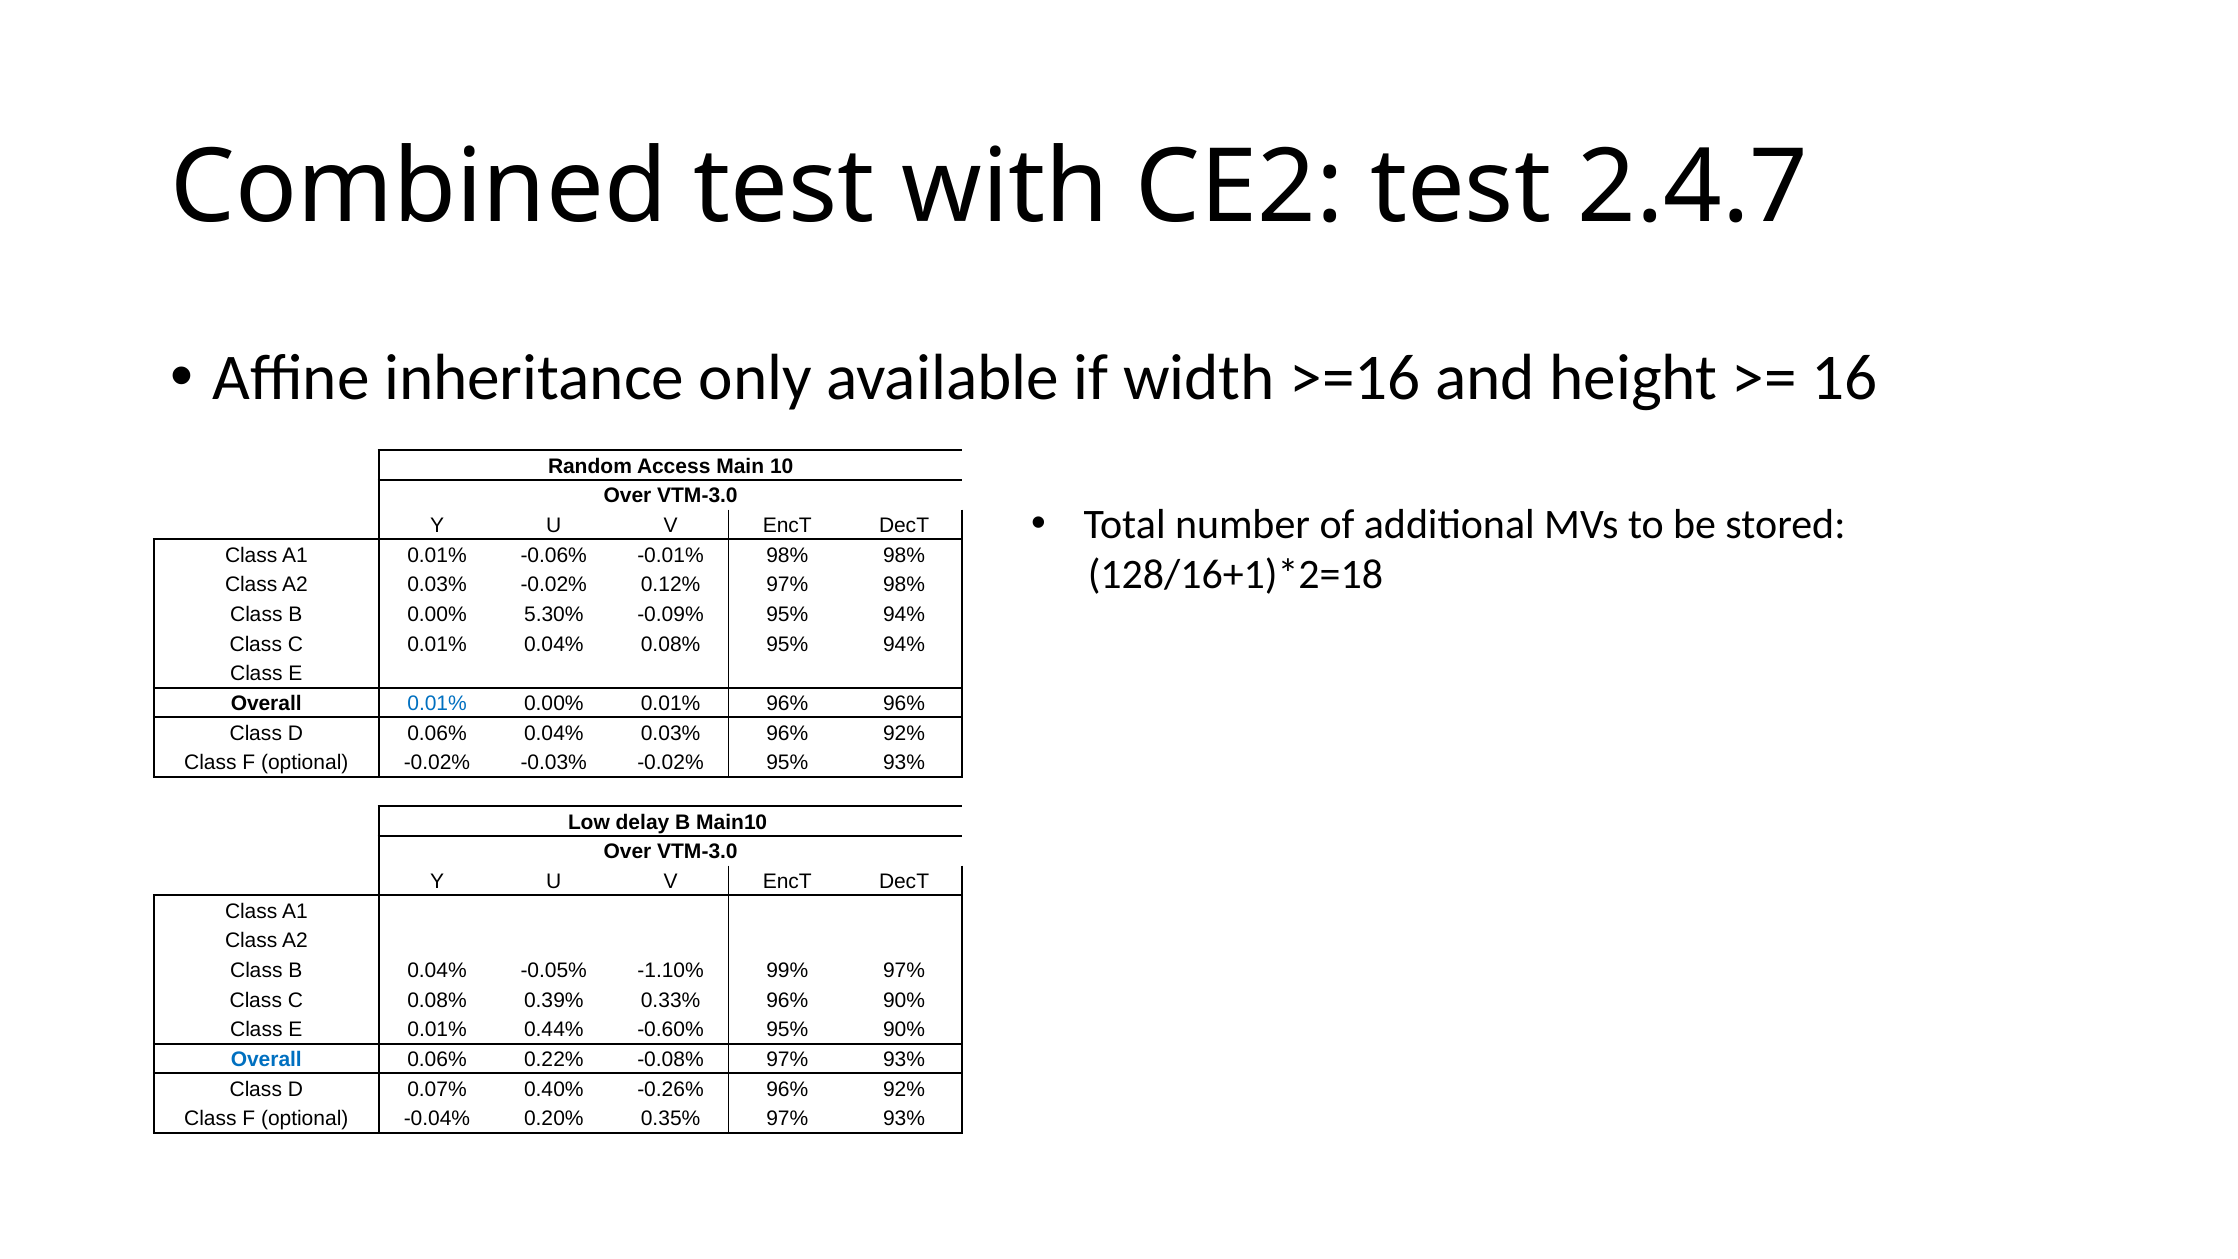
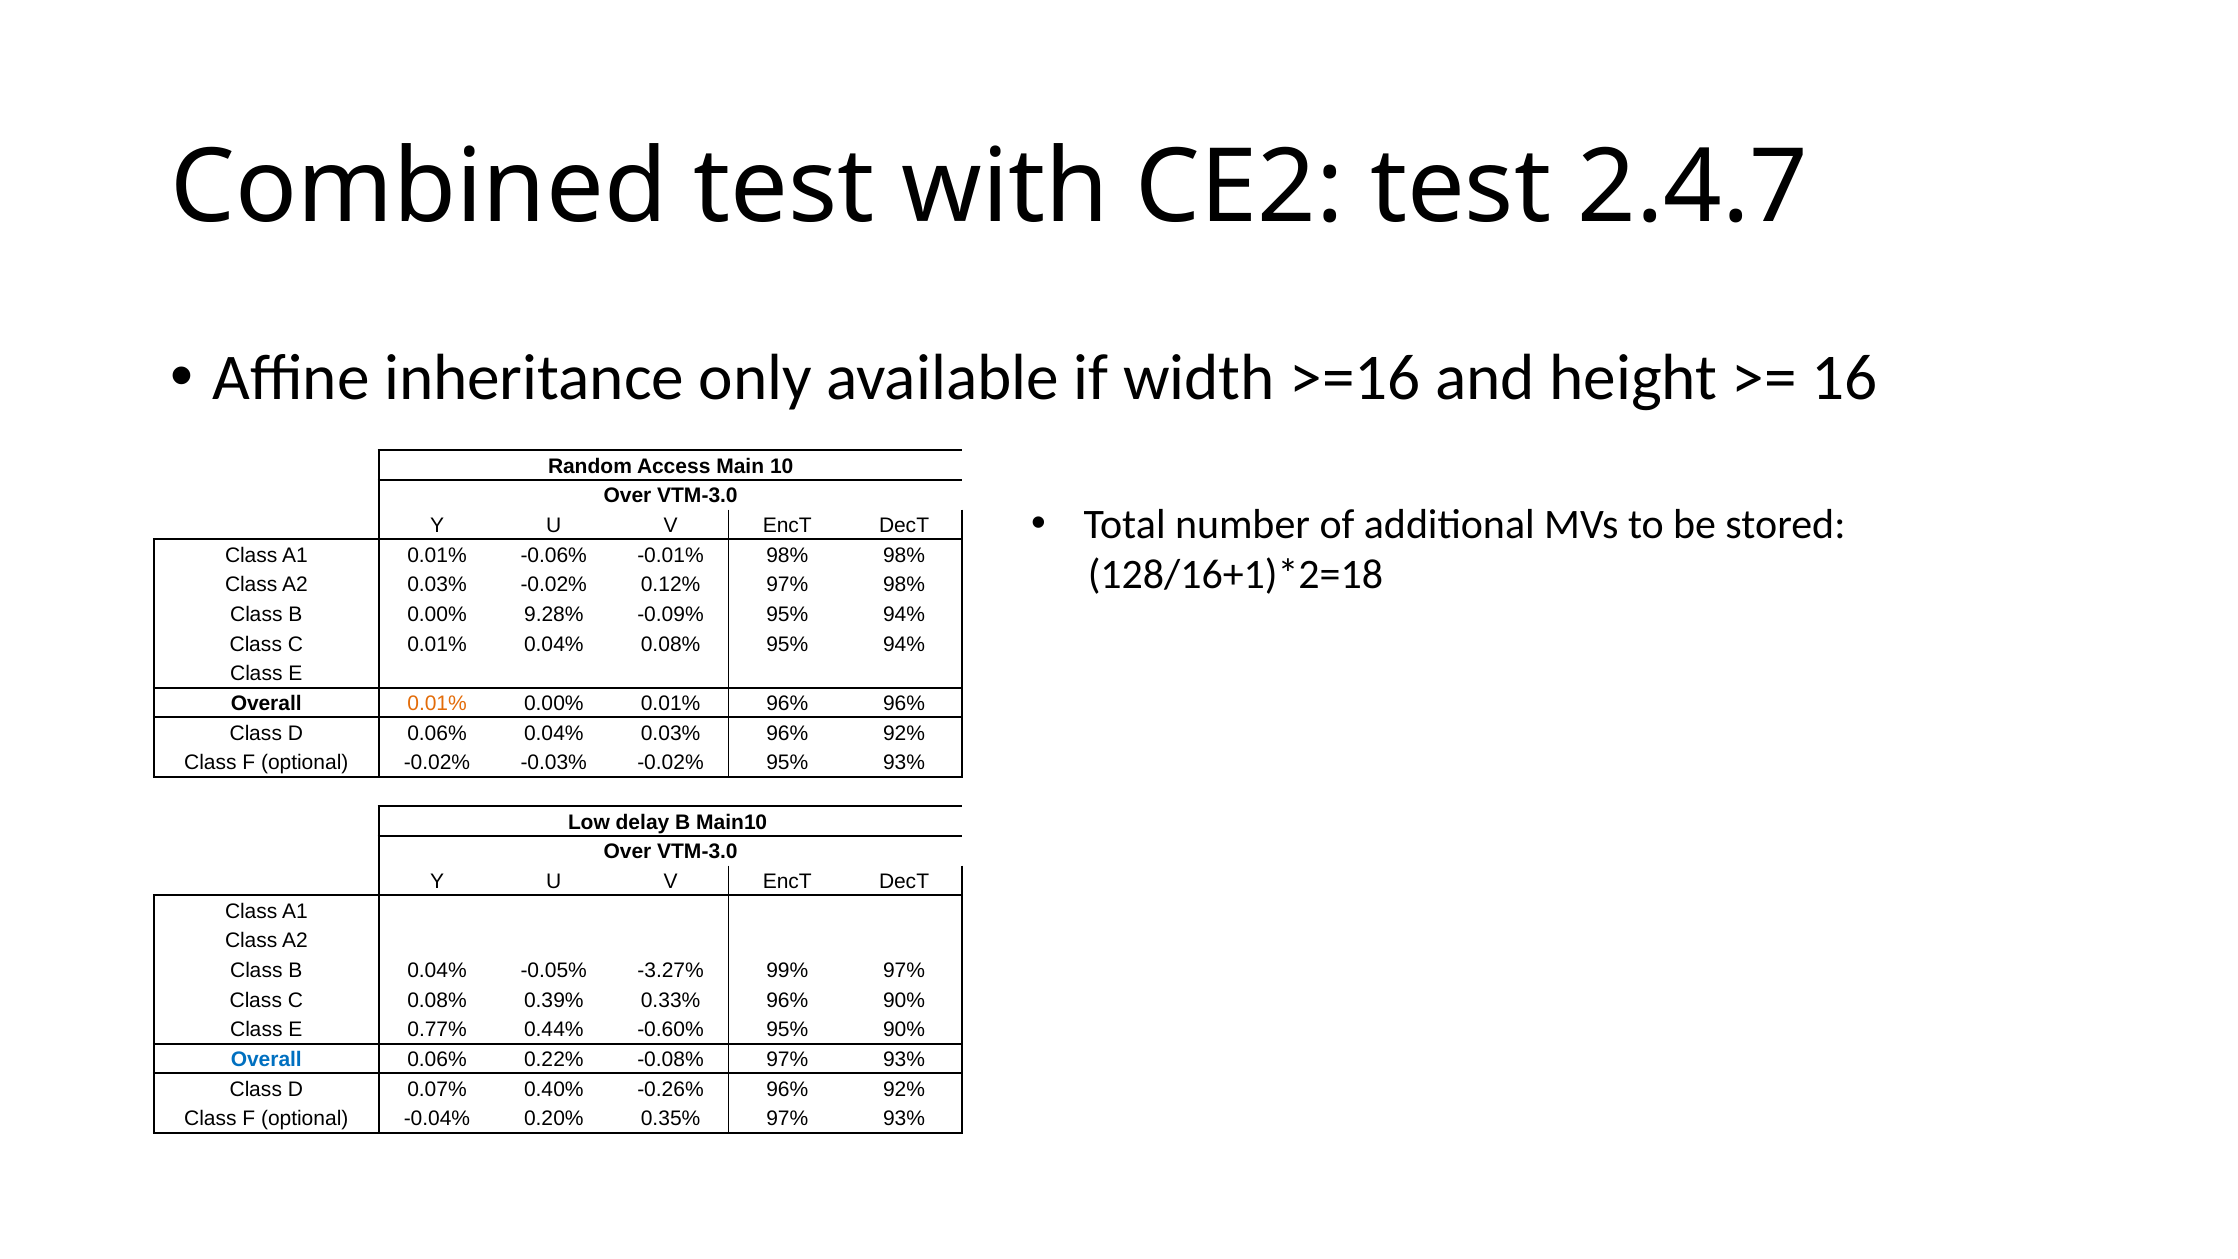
5.30%: 5.30% -> 9.28%
0.01% at (437, 703) colour: blue -> orange
-1.10%: -1.10% -> -3.27%
E 0.01%: 0.01% -> 0.77%
